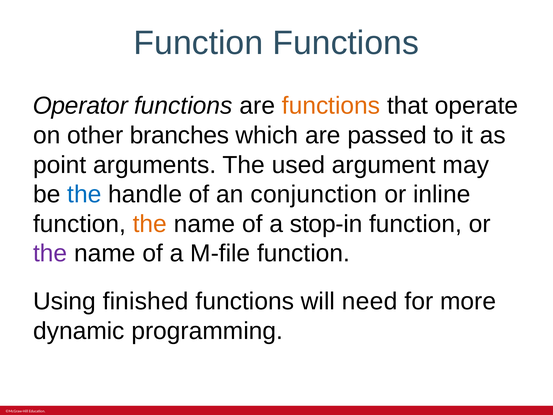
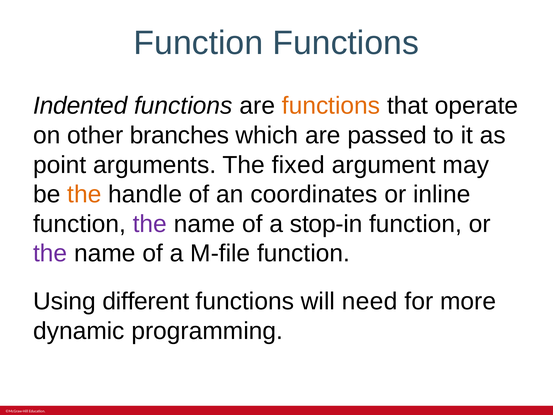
Operator: Operator -> Indented
used: used -> fixed
the at (84, 194) colour: blue -> orange
conjunction: conjunction -> coordinates
the at (150, 224) colour: orange -> purple
finished: finished -> different
